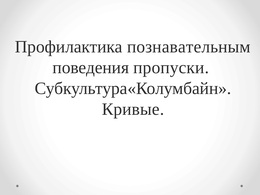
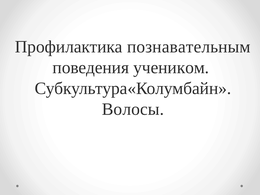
пропуски: пропуски -> учеником
Кривые: Кривые -> Волосы
